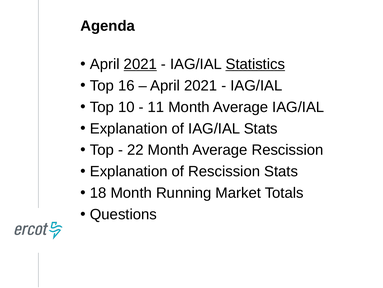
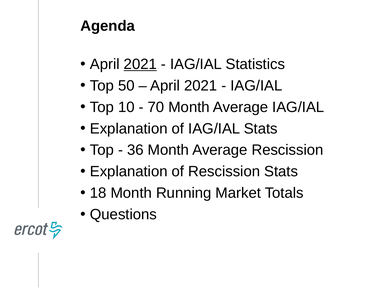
Statistics underline: present -> none
16: 16 -> 50
11: 11 -> 70
22: 22 -> 36
